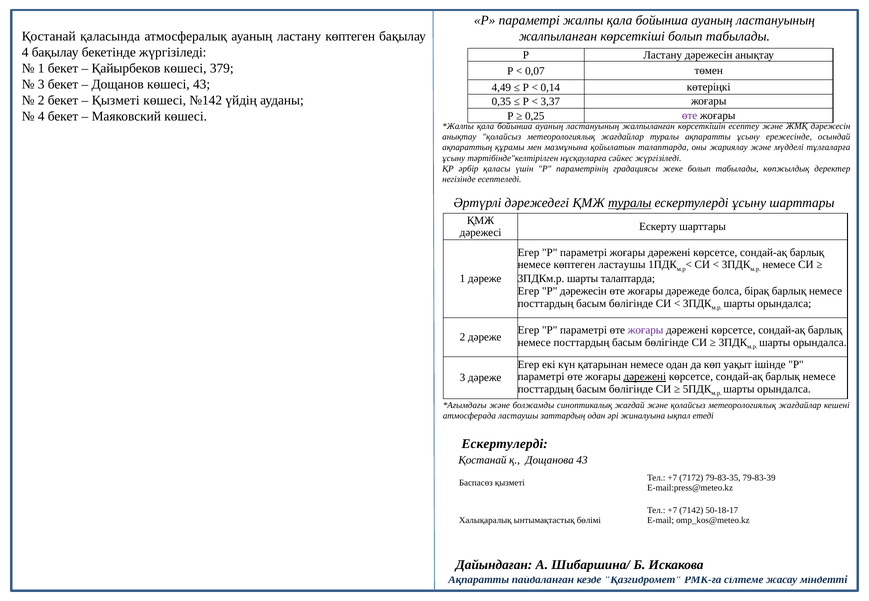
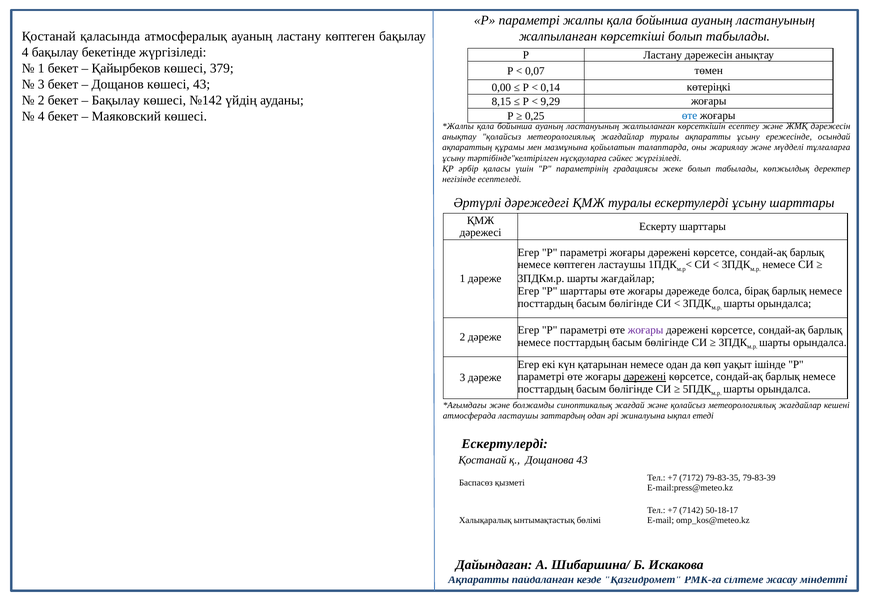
4,49: 4,49 -> 0,00
Қызметі at (116, 100): Қызметі -> Бақылау
0,35: 0,35 -> 8,15
3,37: 3,37 -> 9,29
өте at (690, 116) colour: purple -> blue
туралы at (630, 203) underline: present -> none
шарты талаптарда: талаптарда -> жағдайлар
P дәрежесін: дәрежесін -> шарттары
